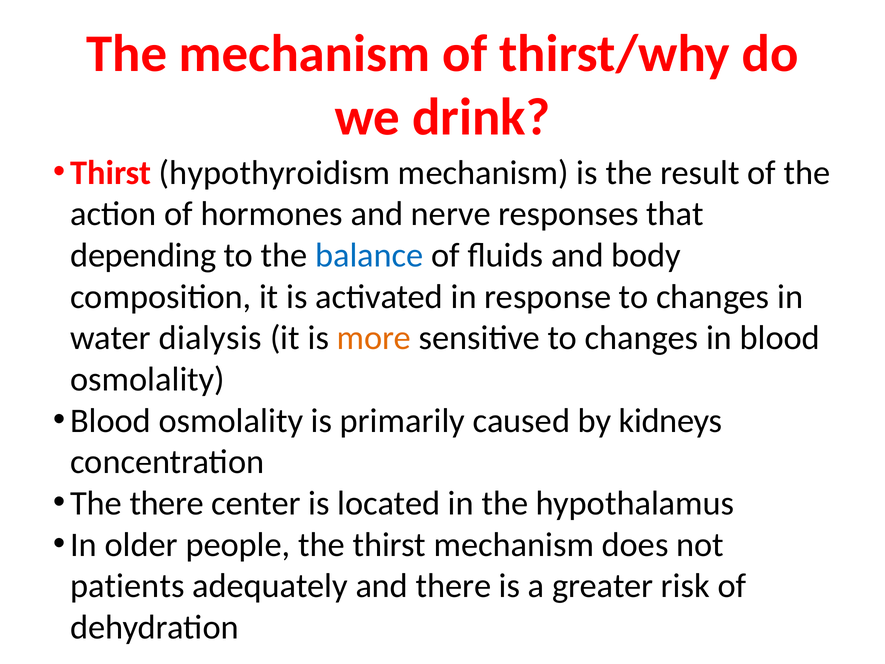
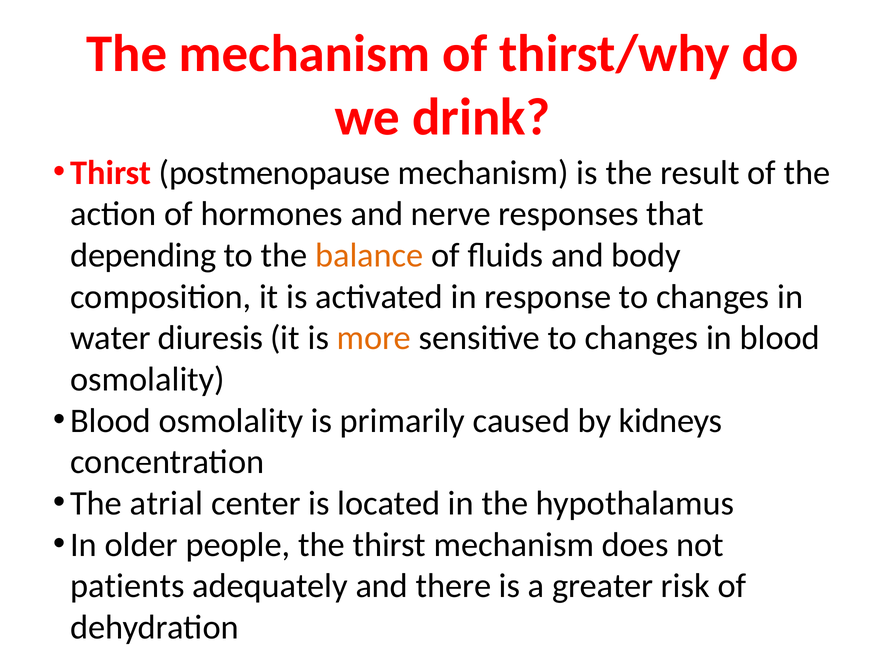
hypothyroidism: hypothyroidism -> postmenopause
balance colour: blue -> orange
dialysis: dialysis -> diuresis
The there: there -> atrial
